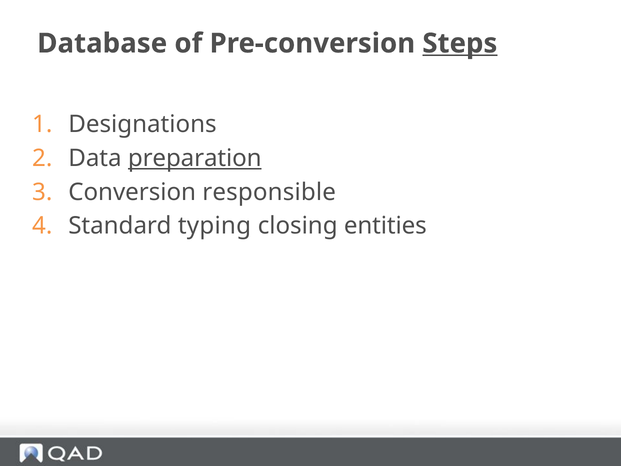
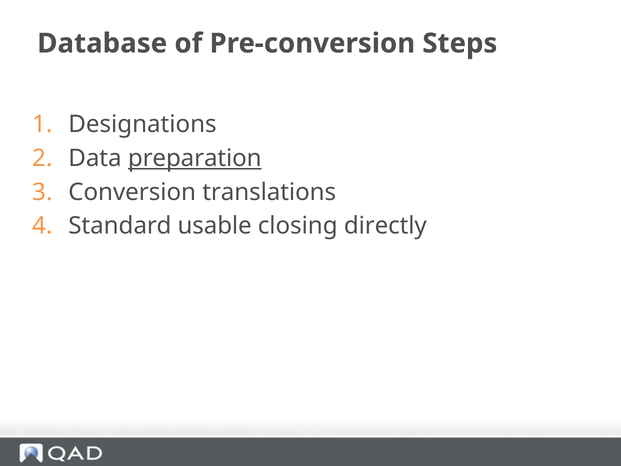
Steps underline: present -> none
responsible: responsible -> translations
typing: typing -> usable
entities: entities -> directly
